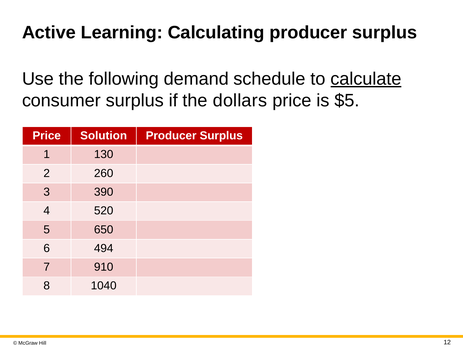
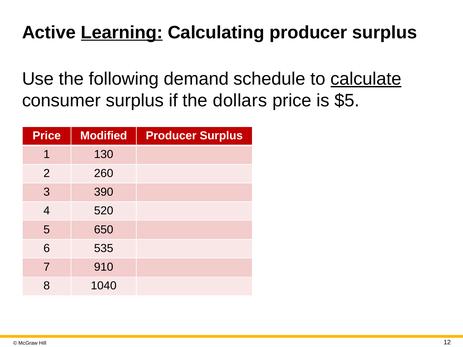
Learning underline: none -> present
Solution: Solution -> Modified
494: 494 -> 535
